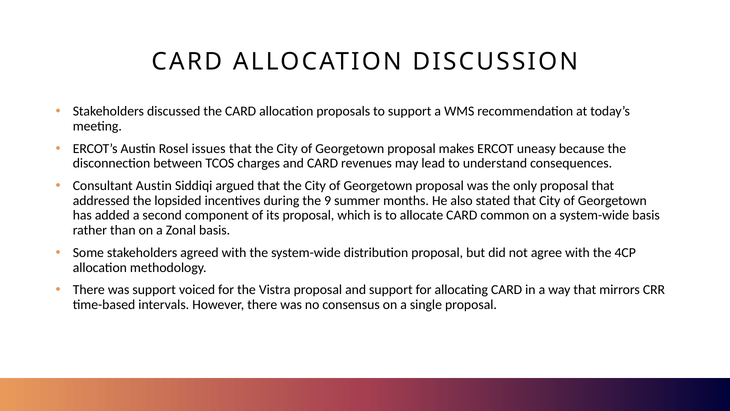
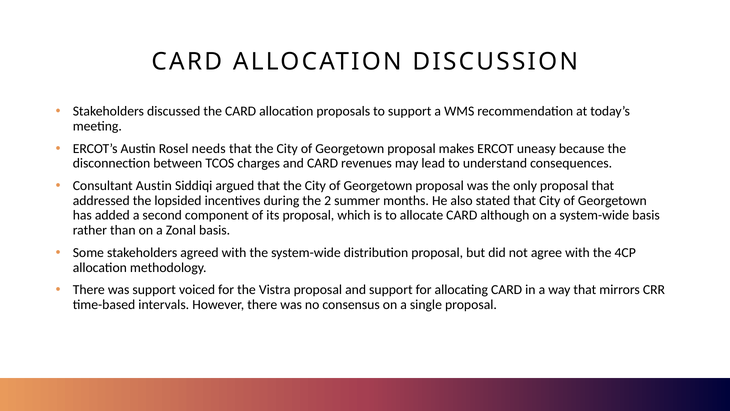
issues: issues -> needs
9: 9 -> 2
common: common -> although
